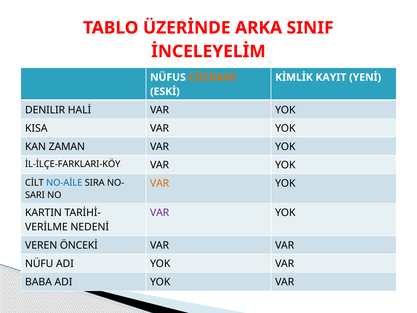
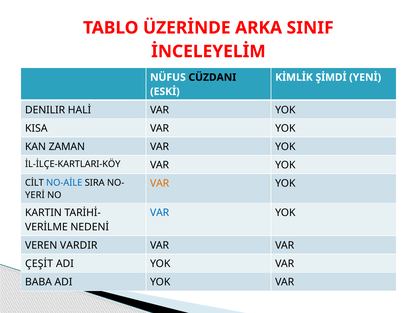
CÜZDANI colour: orange -> black
KAYIT: KAYIT -> ŞİMDİ
İL-İLÇE-FARKLARI-KÖY: İL-İLÇE-FARKLARI-KÖY -> İL-İLÇE-KARTLARI-KÖY
SARI: SARI -> YERİ
VAR at (160, 213) colour: purple -> blue
ÖNCEKİ: ÖNCEKİ -> VARDIR
NÜFU: NÜFU -> ÇEŞİT
